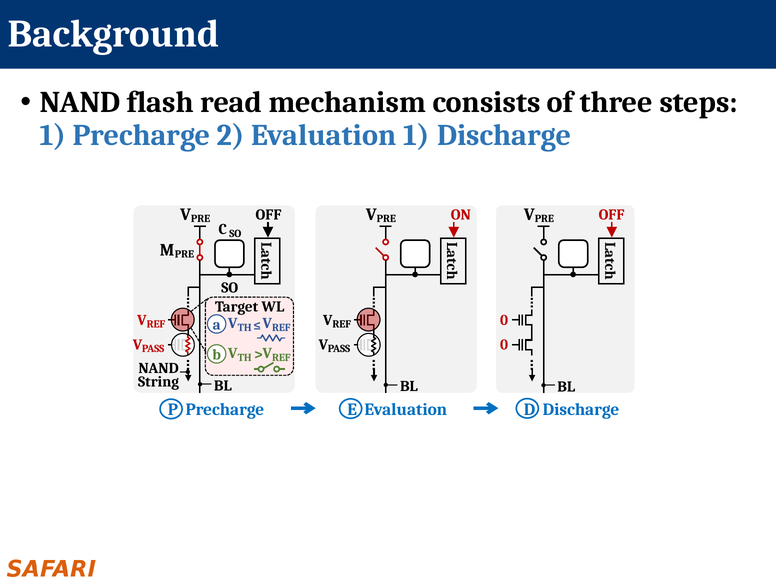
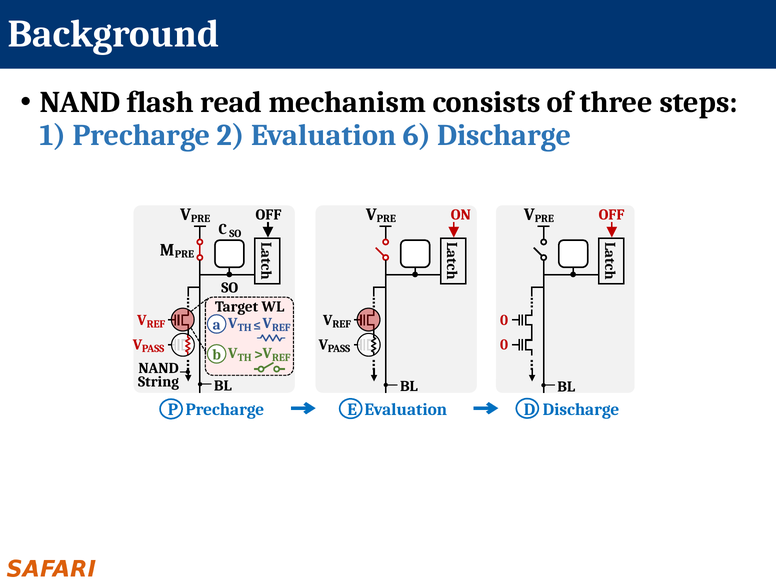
Evaluation 1: 1 -> 6
